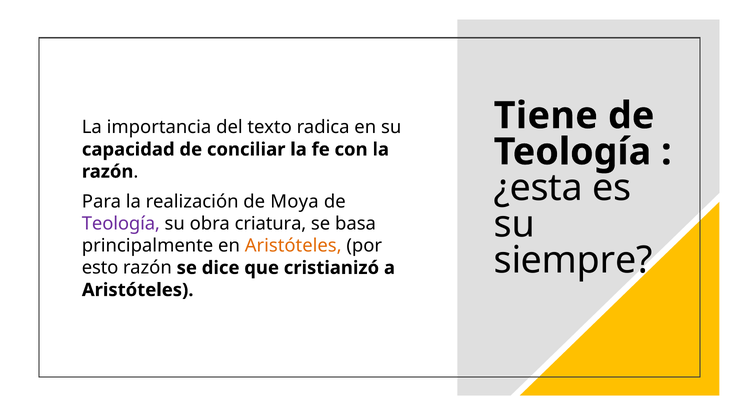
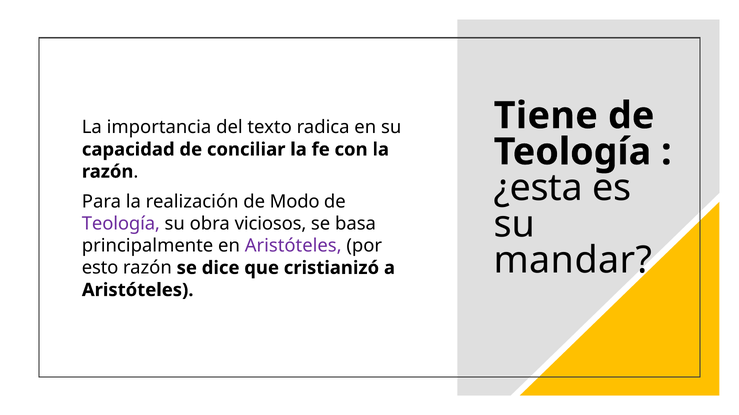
Moya: Moya -> Modo
criatura: criatura -> viciosos
Aristóteles colour: orange -> purple
siempre: siempre -> mandar
